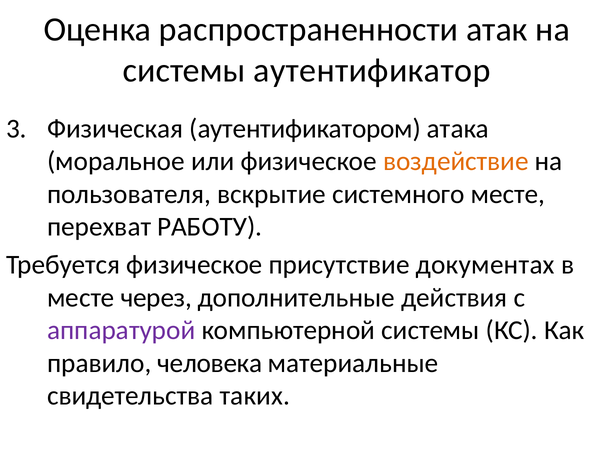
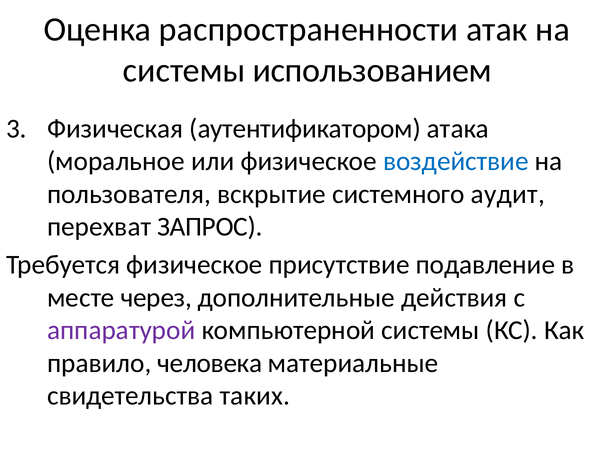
аутентификатор: аутентификатор -> использованием
воздействие colour: orange -> blue
системного месте: месте -> аудит
РАБОТУ: РАБОТУ -> ЗАПРОС
документах: документах -> подавление
